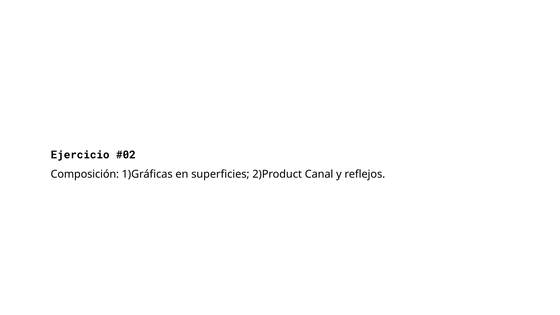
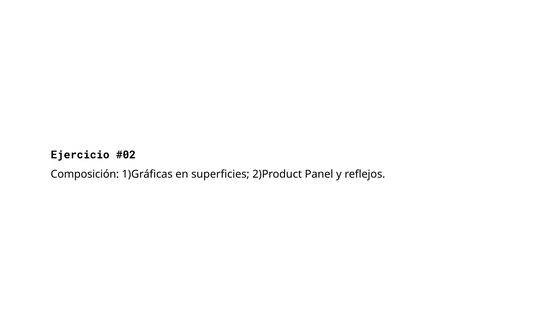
Canal: Canal -> Panel
